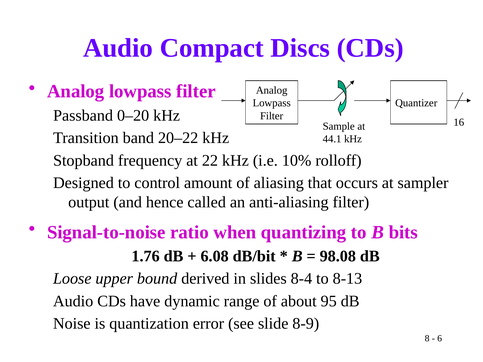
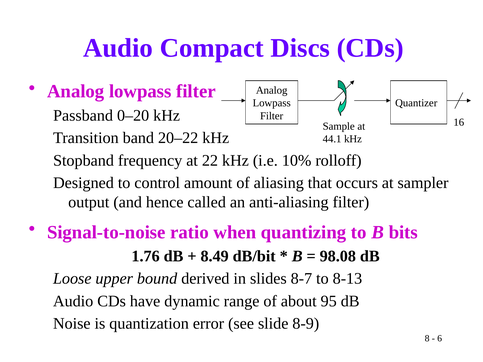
6.08: 6.08 -> 8.49
8-4: 8-4 -> 8-7
